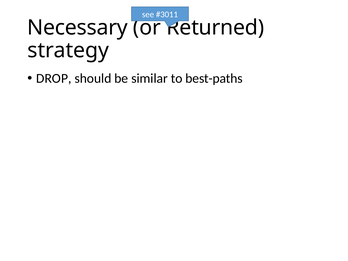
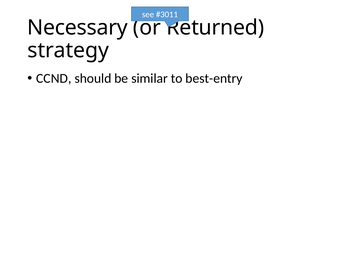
DROP: DROP -> CCND
best-paths: best-paths -> best-entry
